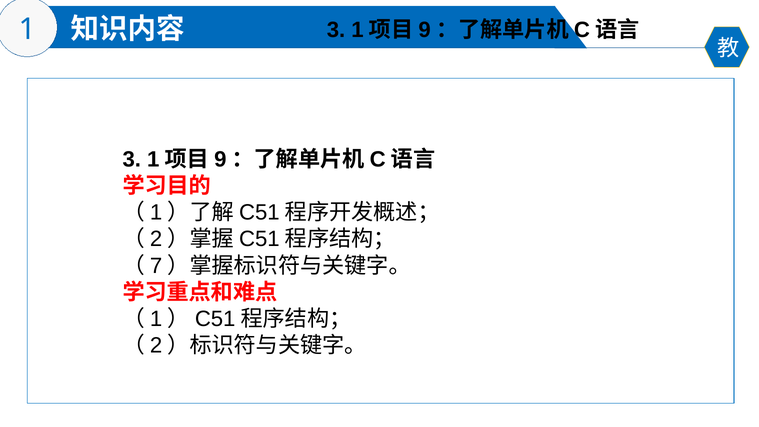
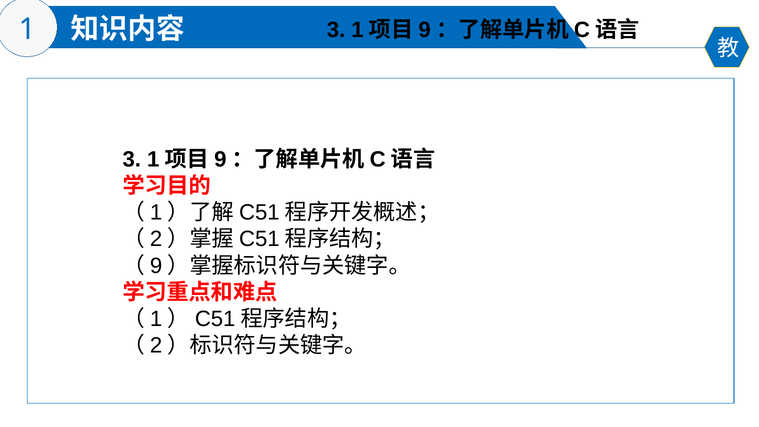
7 at (156, 266): 7 -> 9
